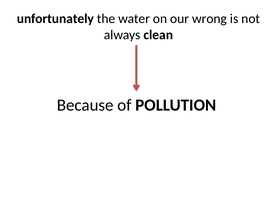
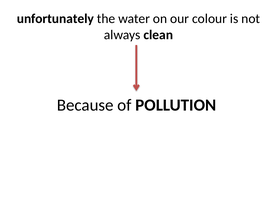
wrong: wrong -> colour
